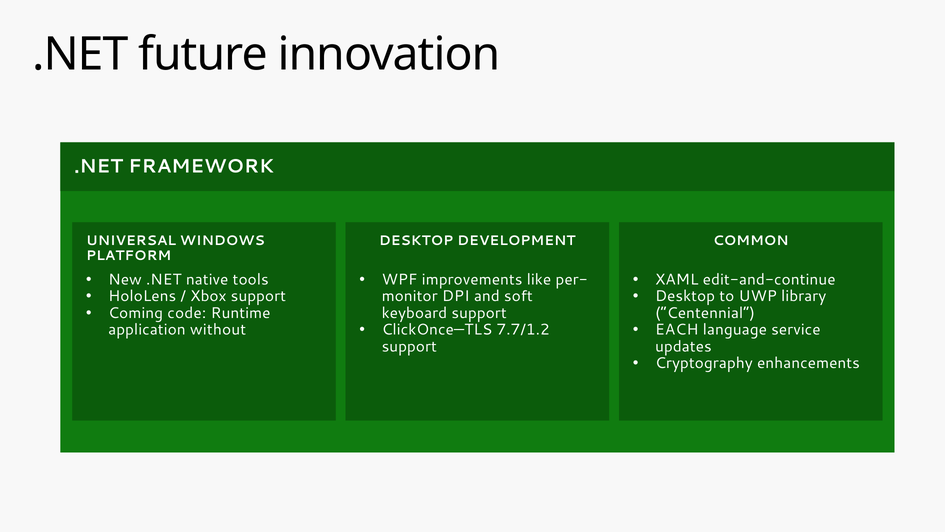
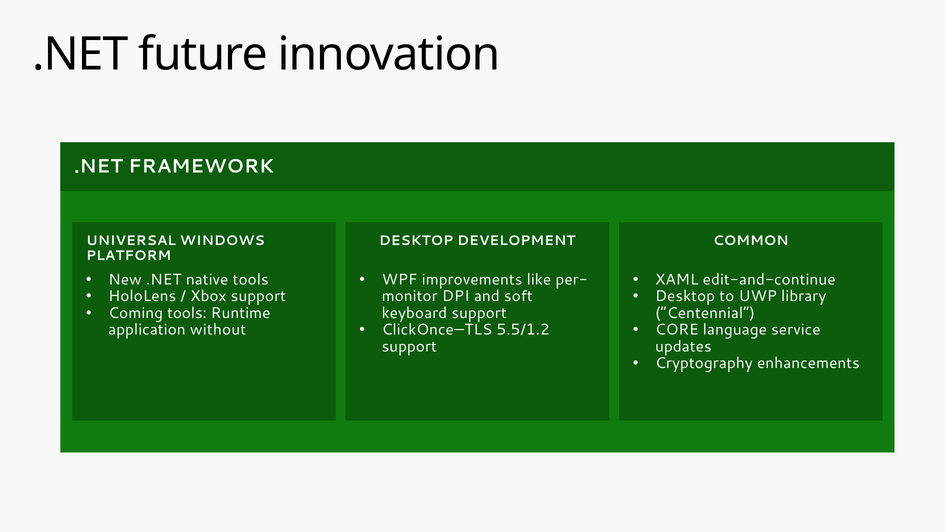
Coming code: code -> tools
7.7/1.2: 7.7/1.2 -> 5.5/1.2
EACH: EACH -> CORE
